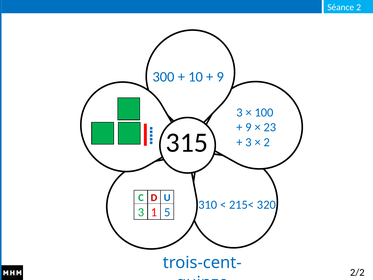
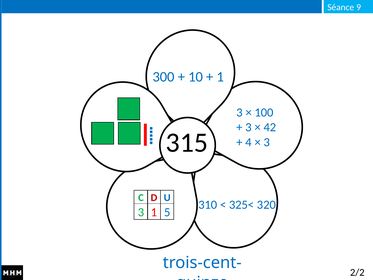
2 at (359, 7): 2 -> 9
9 at (220, 77): 9 -> 1
9 at (249, 127): 9 -> 3
23: 23 -> 42
3 at (249, 142): 3 -> 4
2 at (267, 142): 2 -> 3
215<: 215< -> 325<
